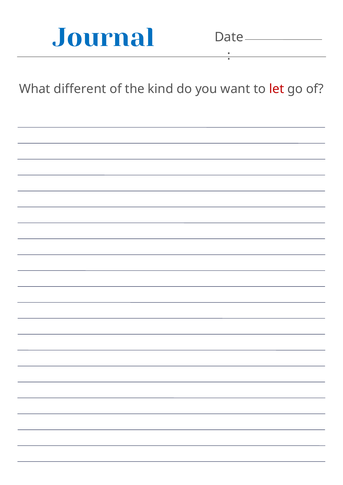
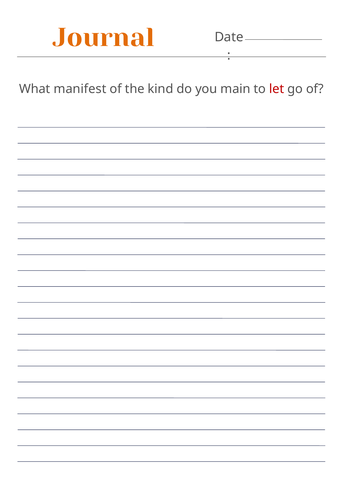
Journal colour: blue -> orange
different: different -> manifest
want: want -> main
